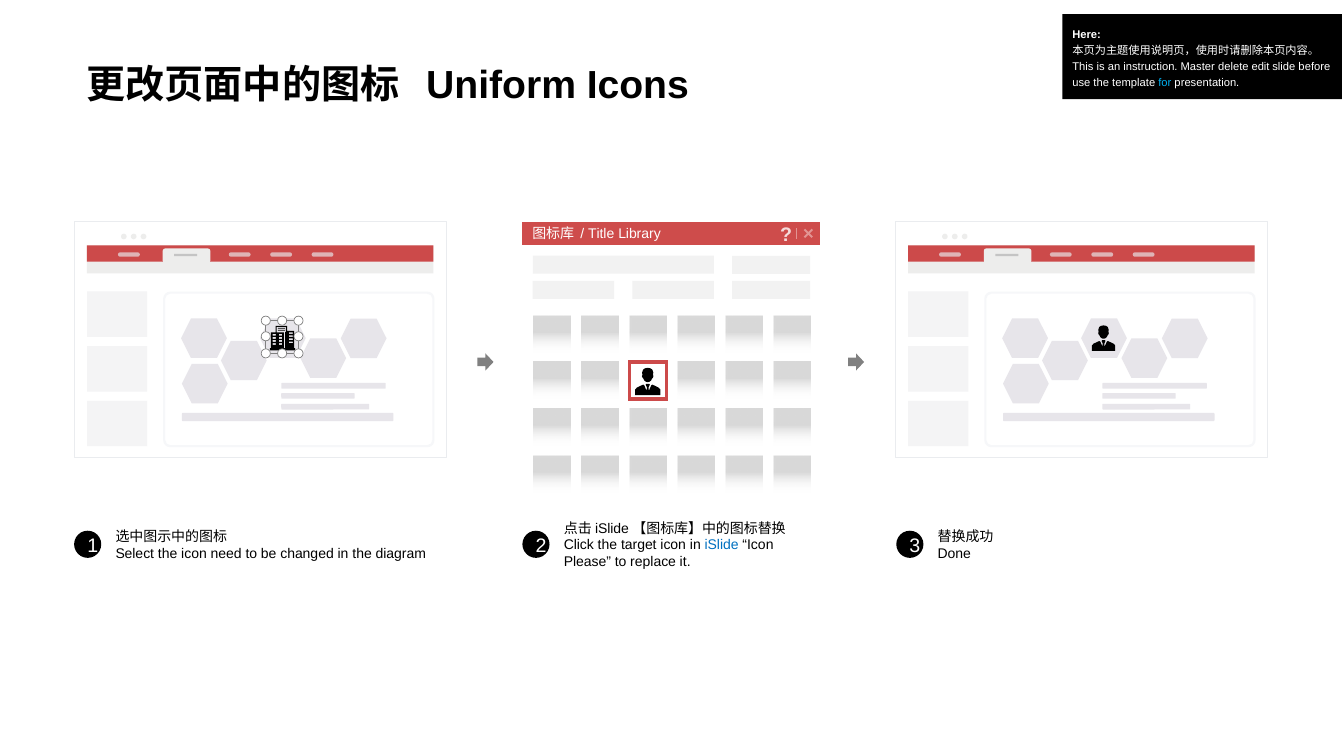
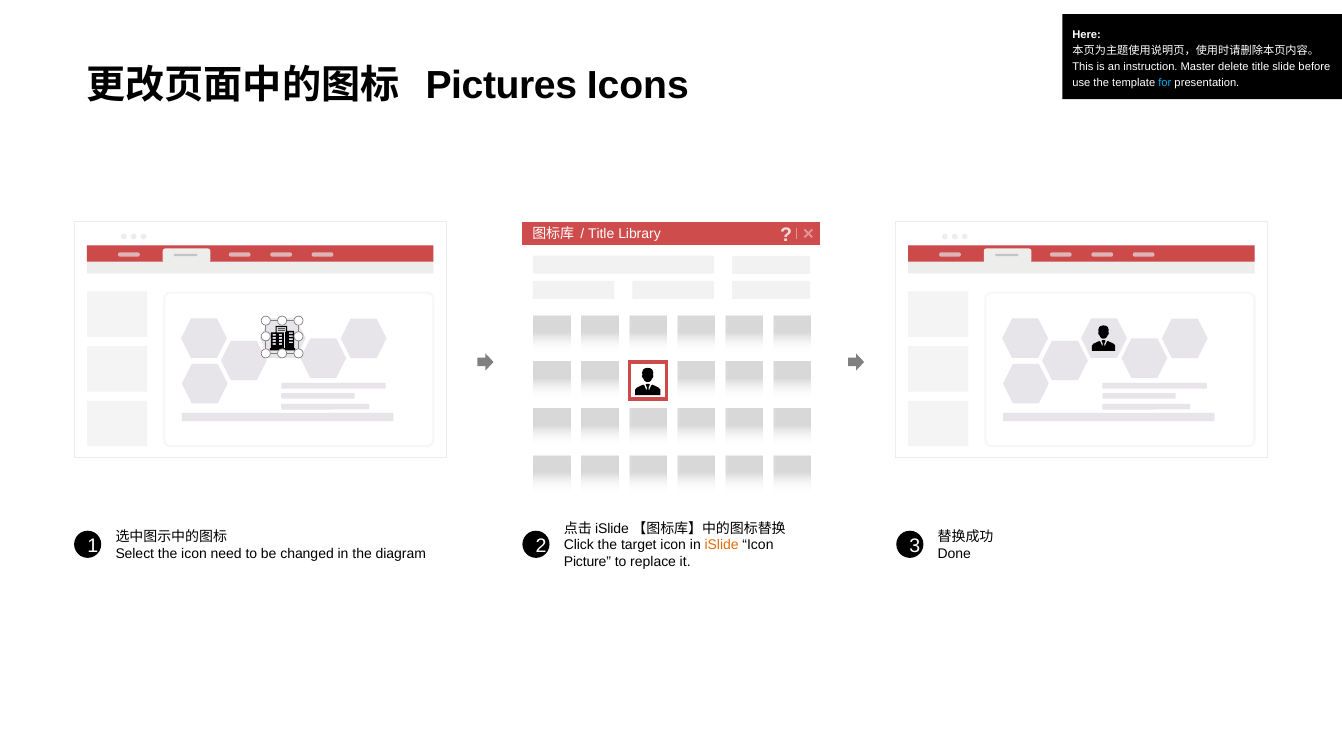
delete edit: edit -> title
Uniform: Uniform -> Pictures
iSlide colour: blue -> orange
Please: Please -> Picture
